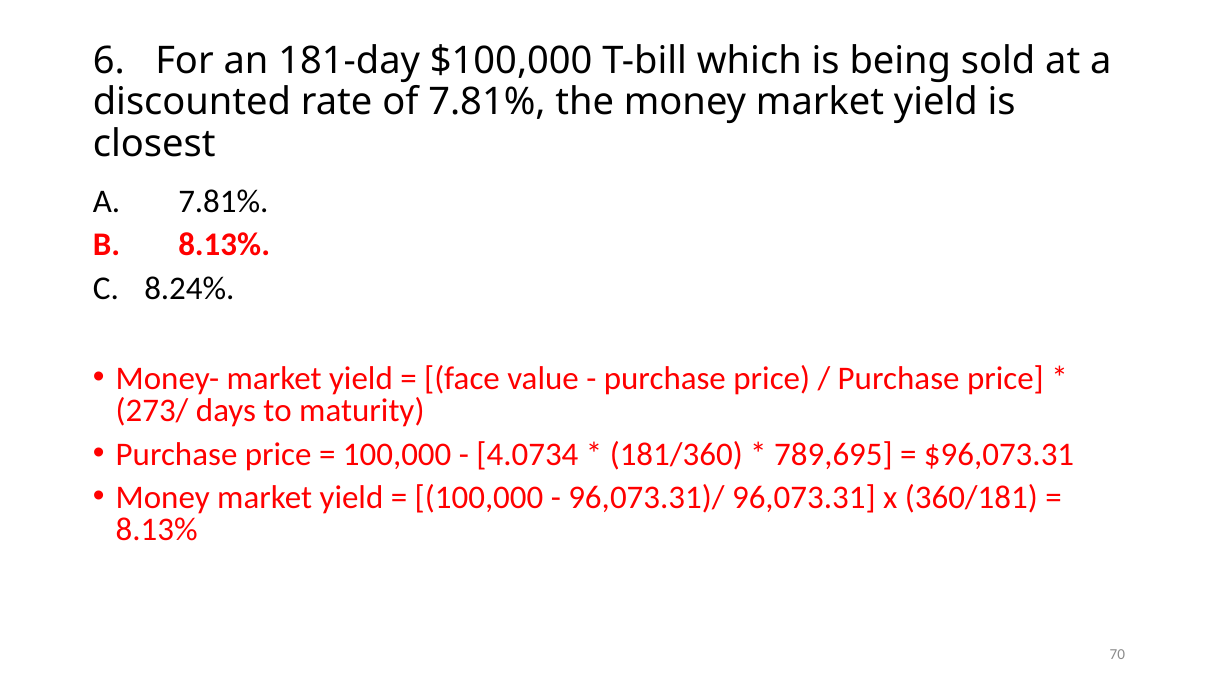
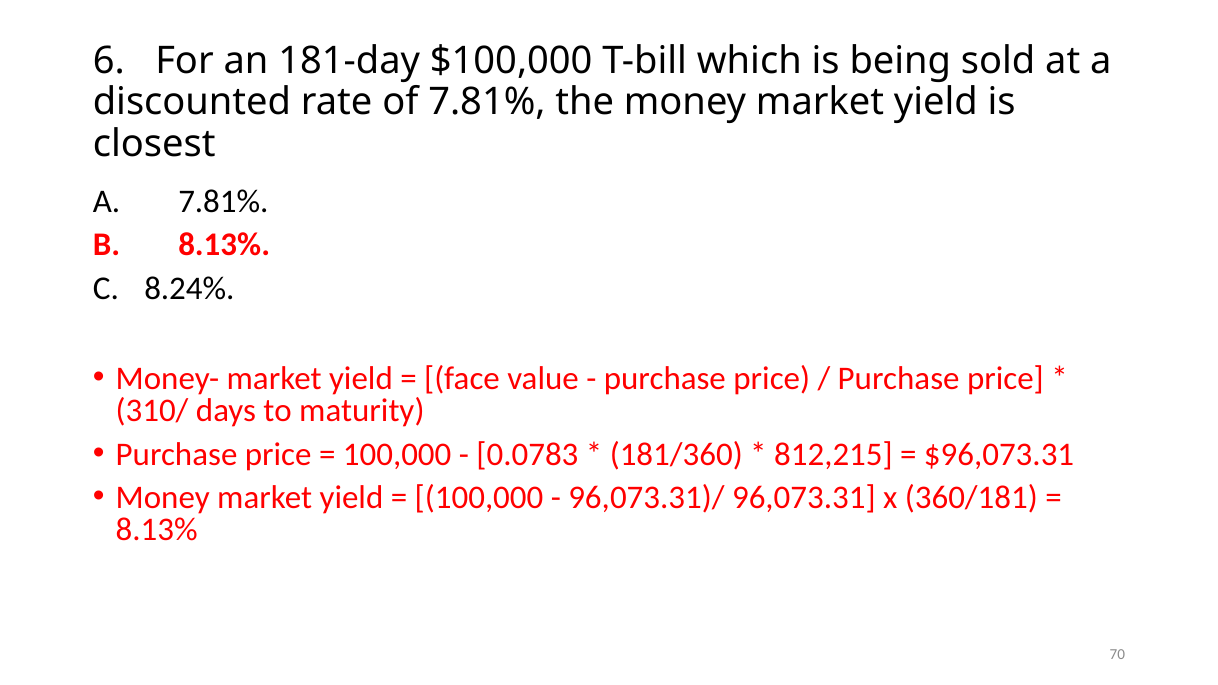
273/: 273/ -> 310/
4.0734: 4.0734 -> 0.0783
789,695: 789,695 -> 812,215
